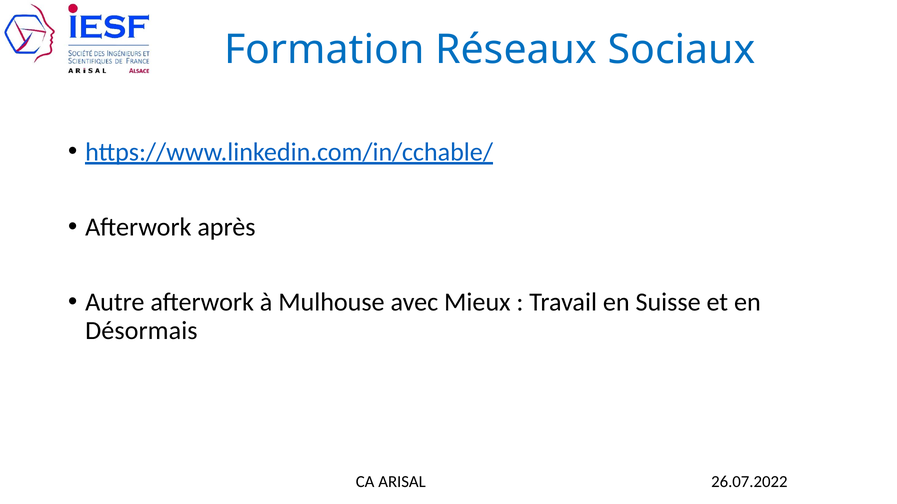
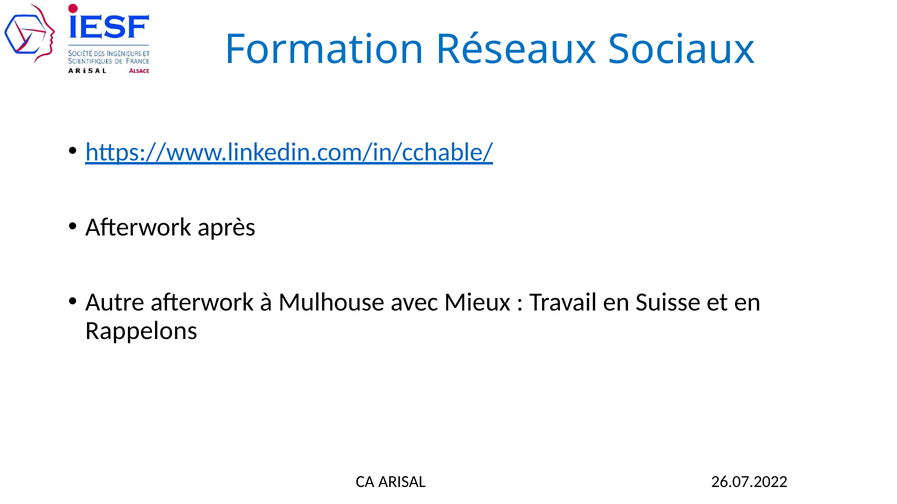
Désormais: Désormais -> Rappelons
